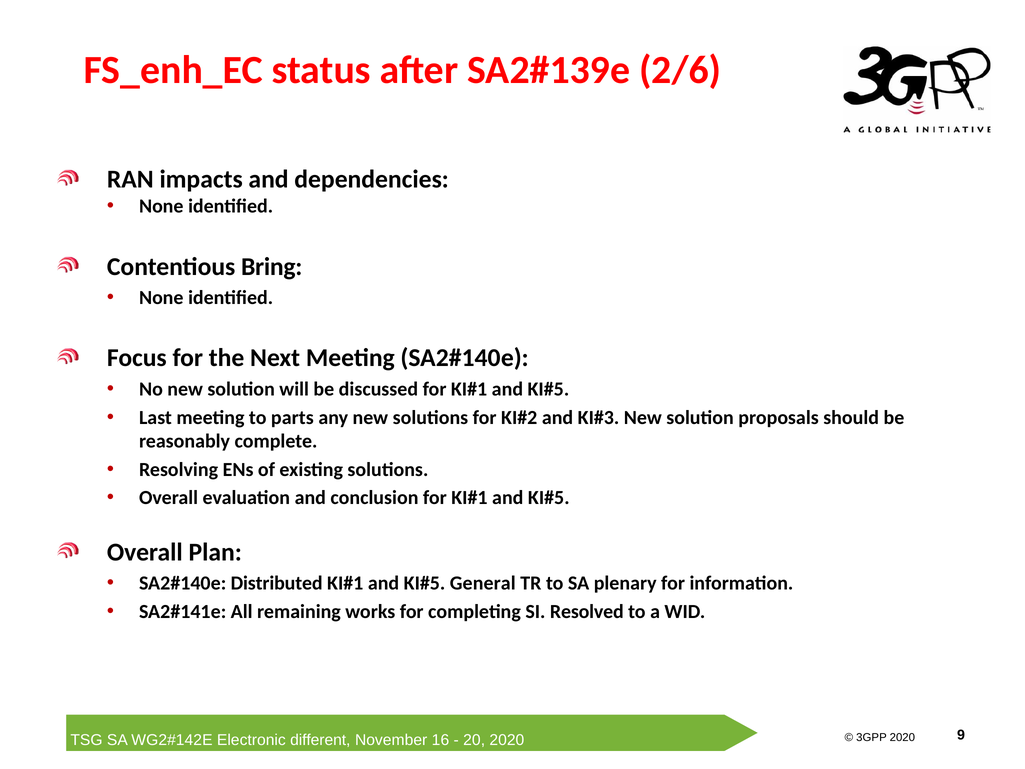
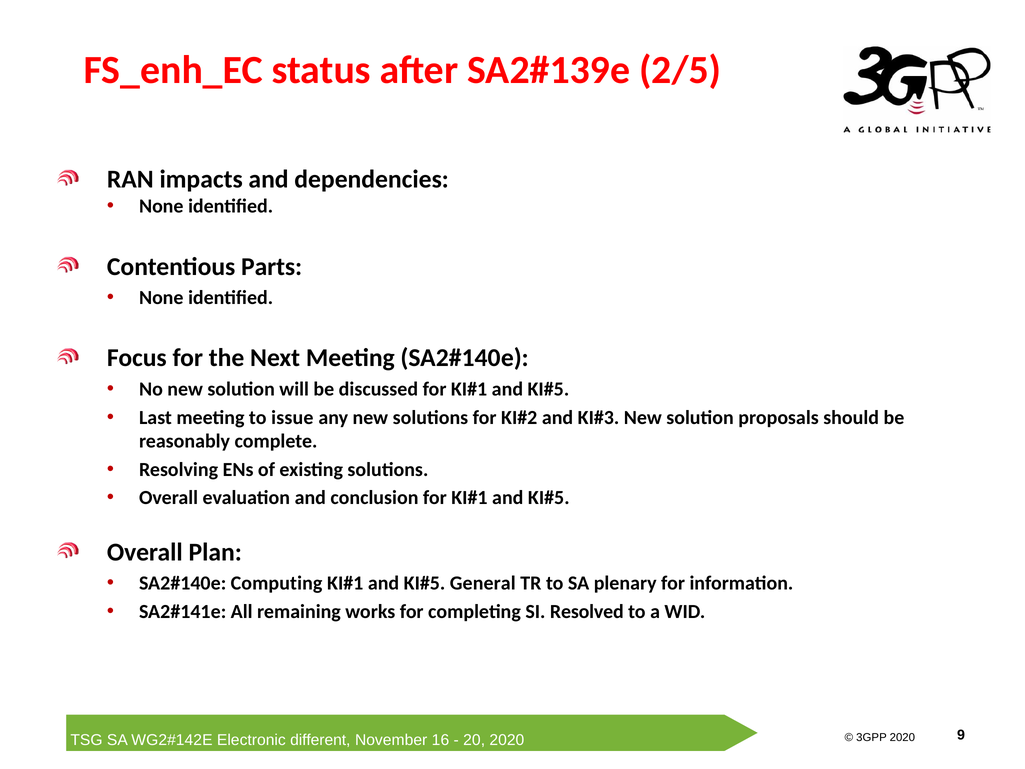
2/6: 2/6 -> 2/5
Bring: Bring -> Parts
parts: parts -> issue
Distributed: Distributed -> Computing
